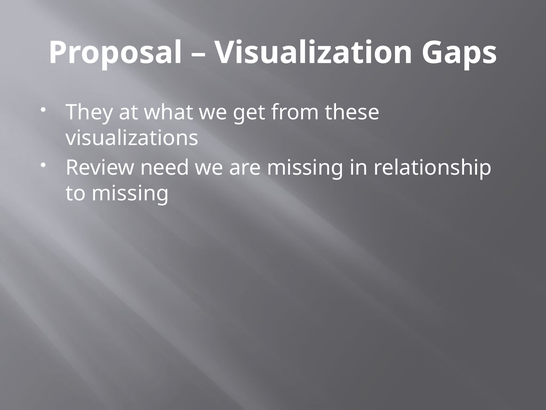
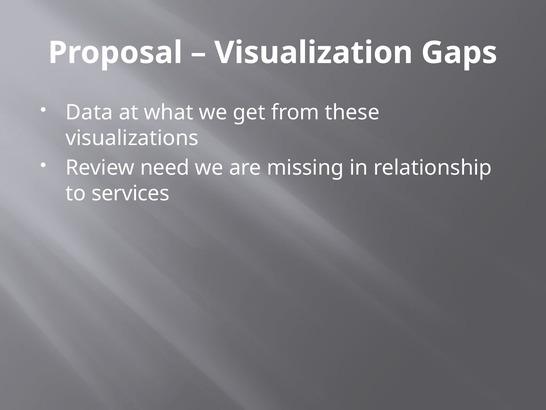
They: They -> Data
to missing: missing -> services
